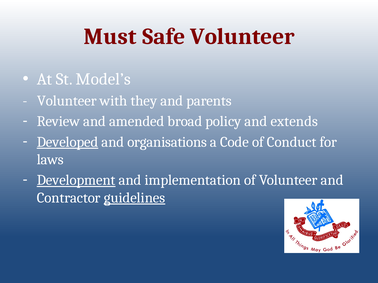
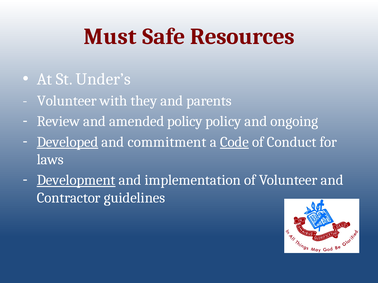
Safe Volunteer: Volunteer -> Resources
Model’s: Model’s -> Under’s
amended broad: broad -> policy
extends: extends -> ongoing
organisations: organisations -> commitment
Code underline: none -> present
guidelines underline: present -> none
